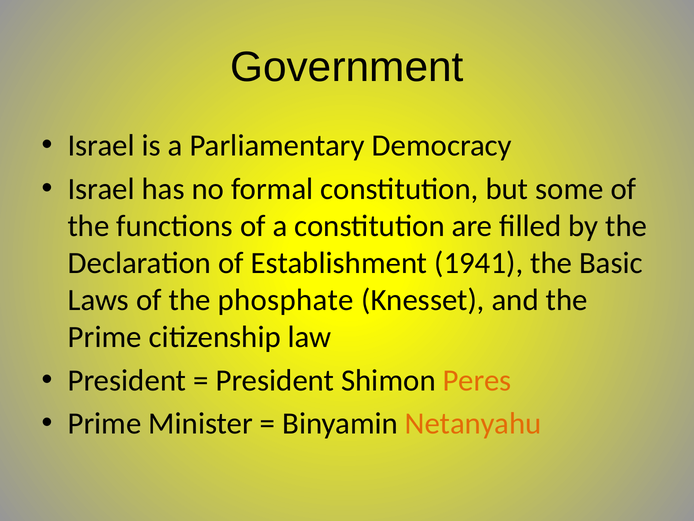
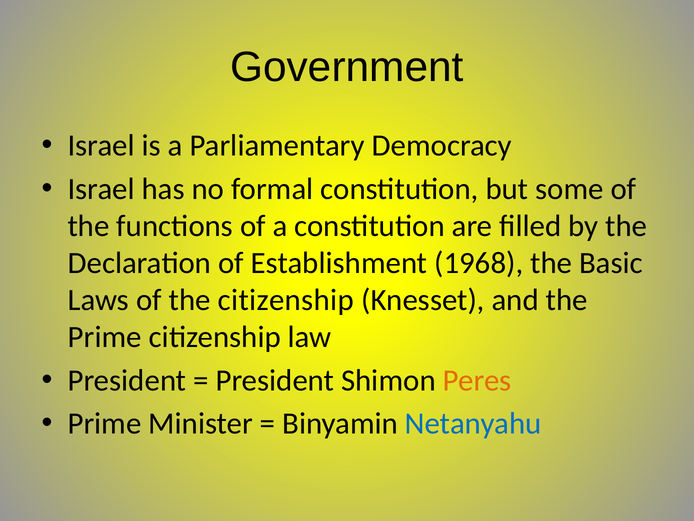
1941: 1941 -> 1968
the phosphate: phosphate -> citizenship
Netanyahu colour: orange -> blue
